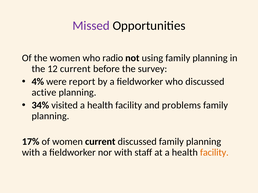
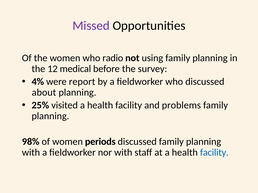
12 current: current -> medical
active: active -> about
34%: 34% -> 25%
17%: 17% -> 98%
women current: current -> periods
facility at (214, 153) colour: orange -> blue
